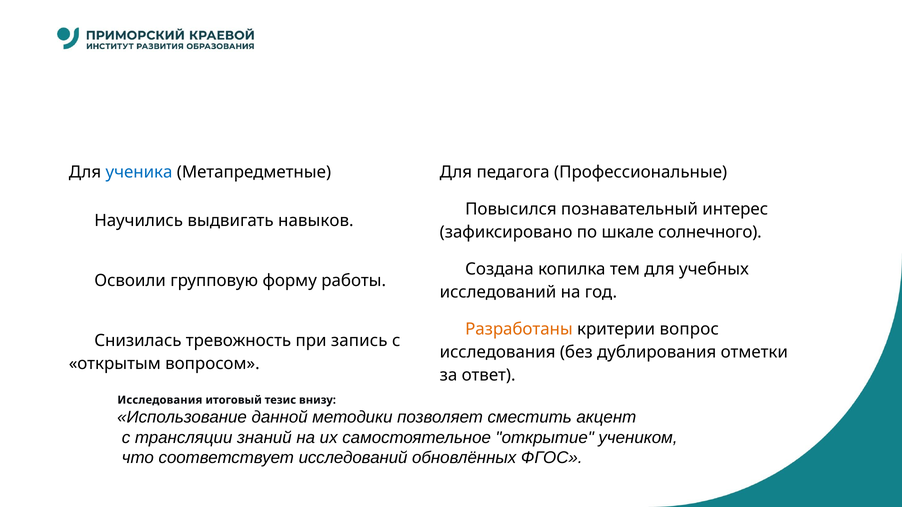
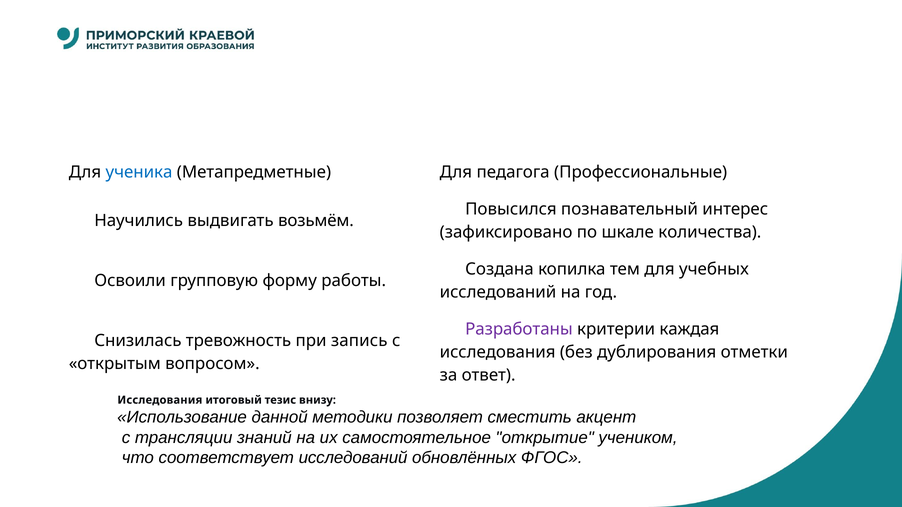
навыков: навыков -> возьмём
солнечного: солнечного -> количества
Разработаны colour: orange -> purple
вопрос: вопрос -> каждая
